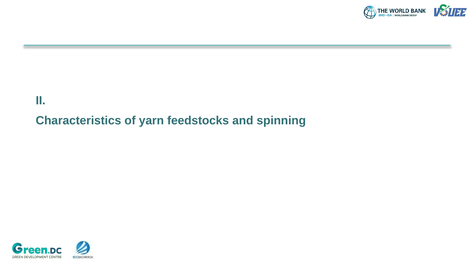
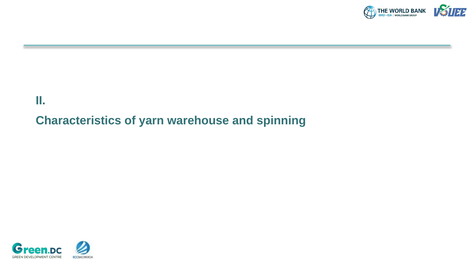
feedstocks: feedstocks -> warehouse
